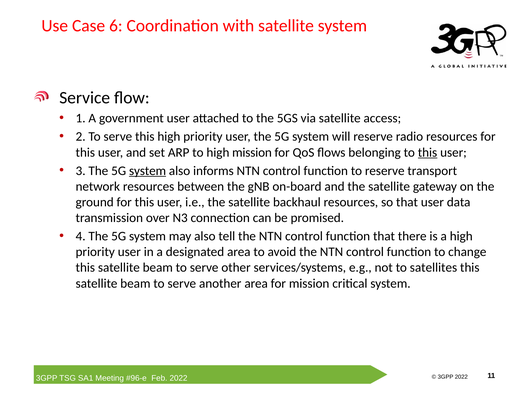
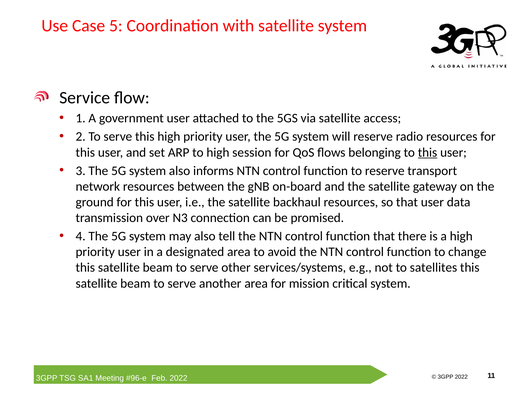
6: 6 -> 5
high mission: mission -> session
system at (148, 171) underline: present -> none
